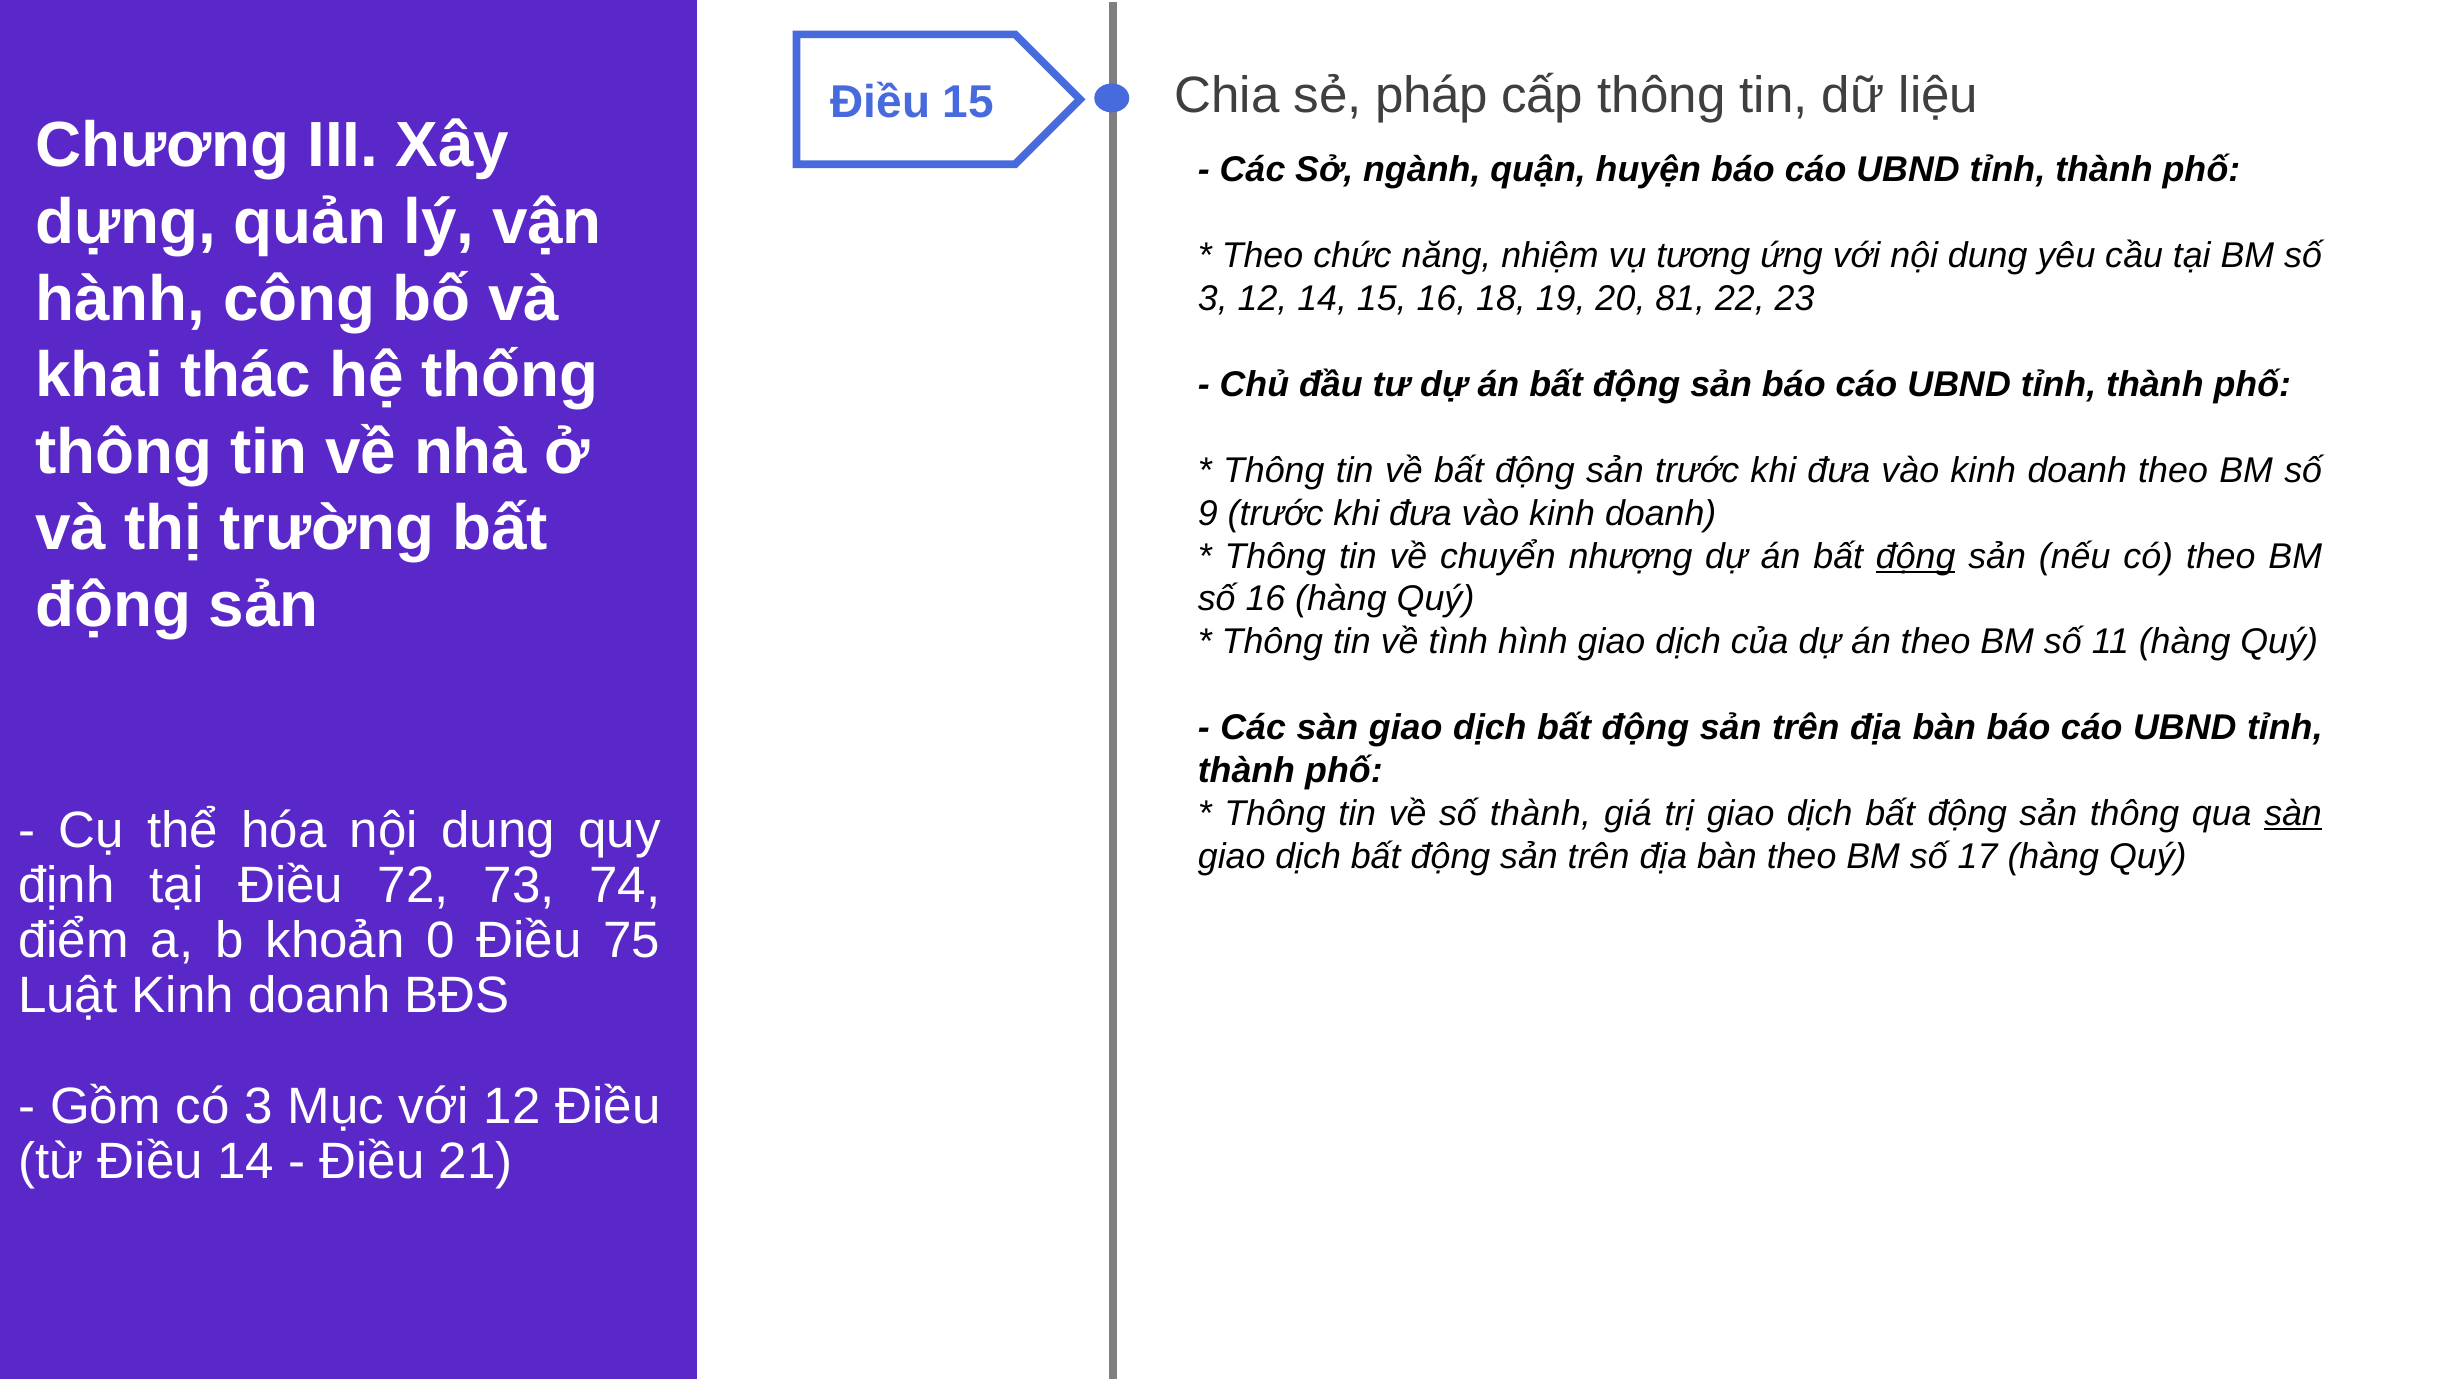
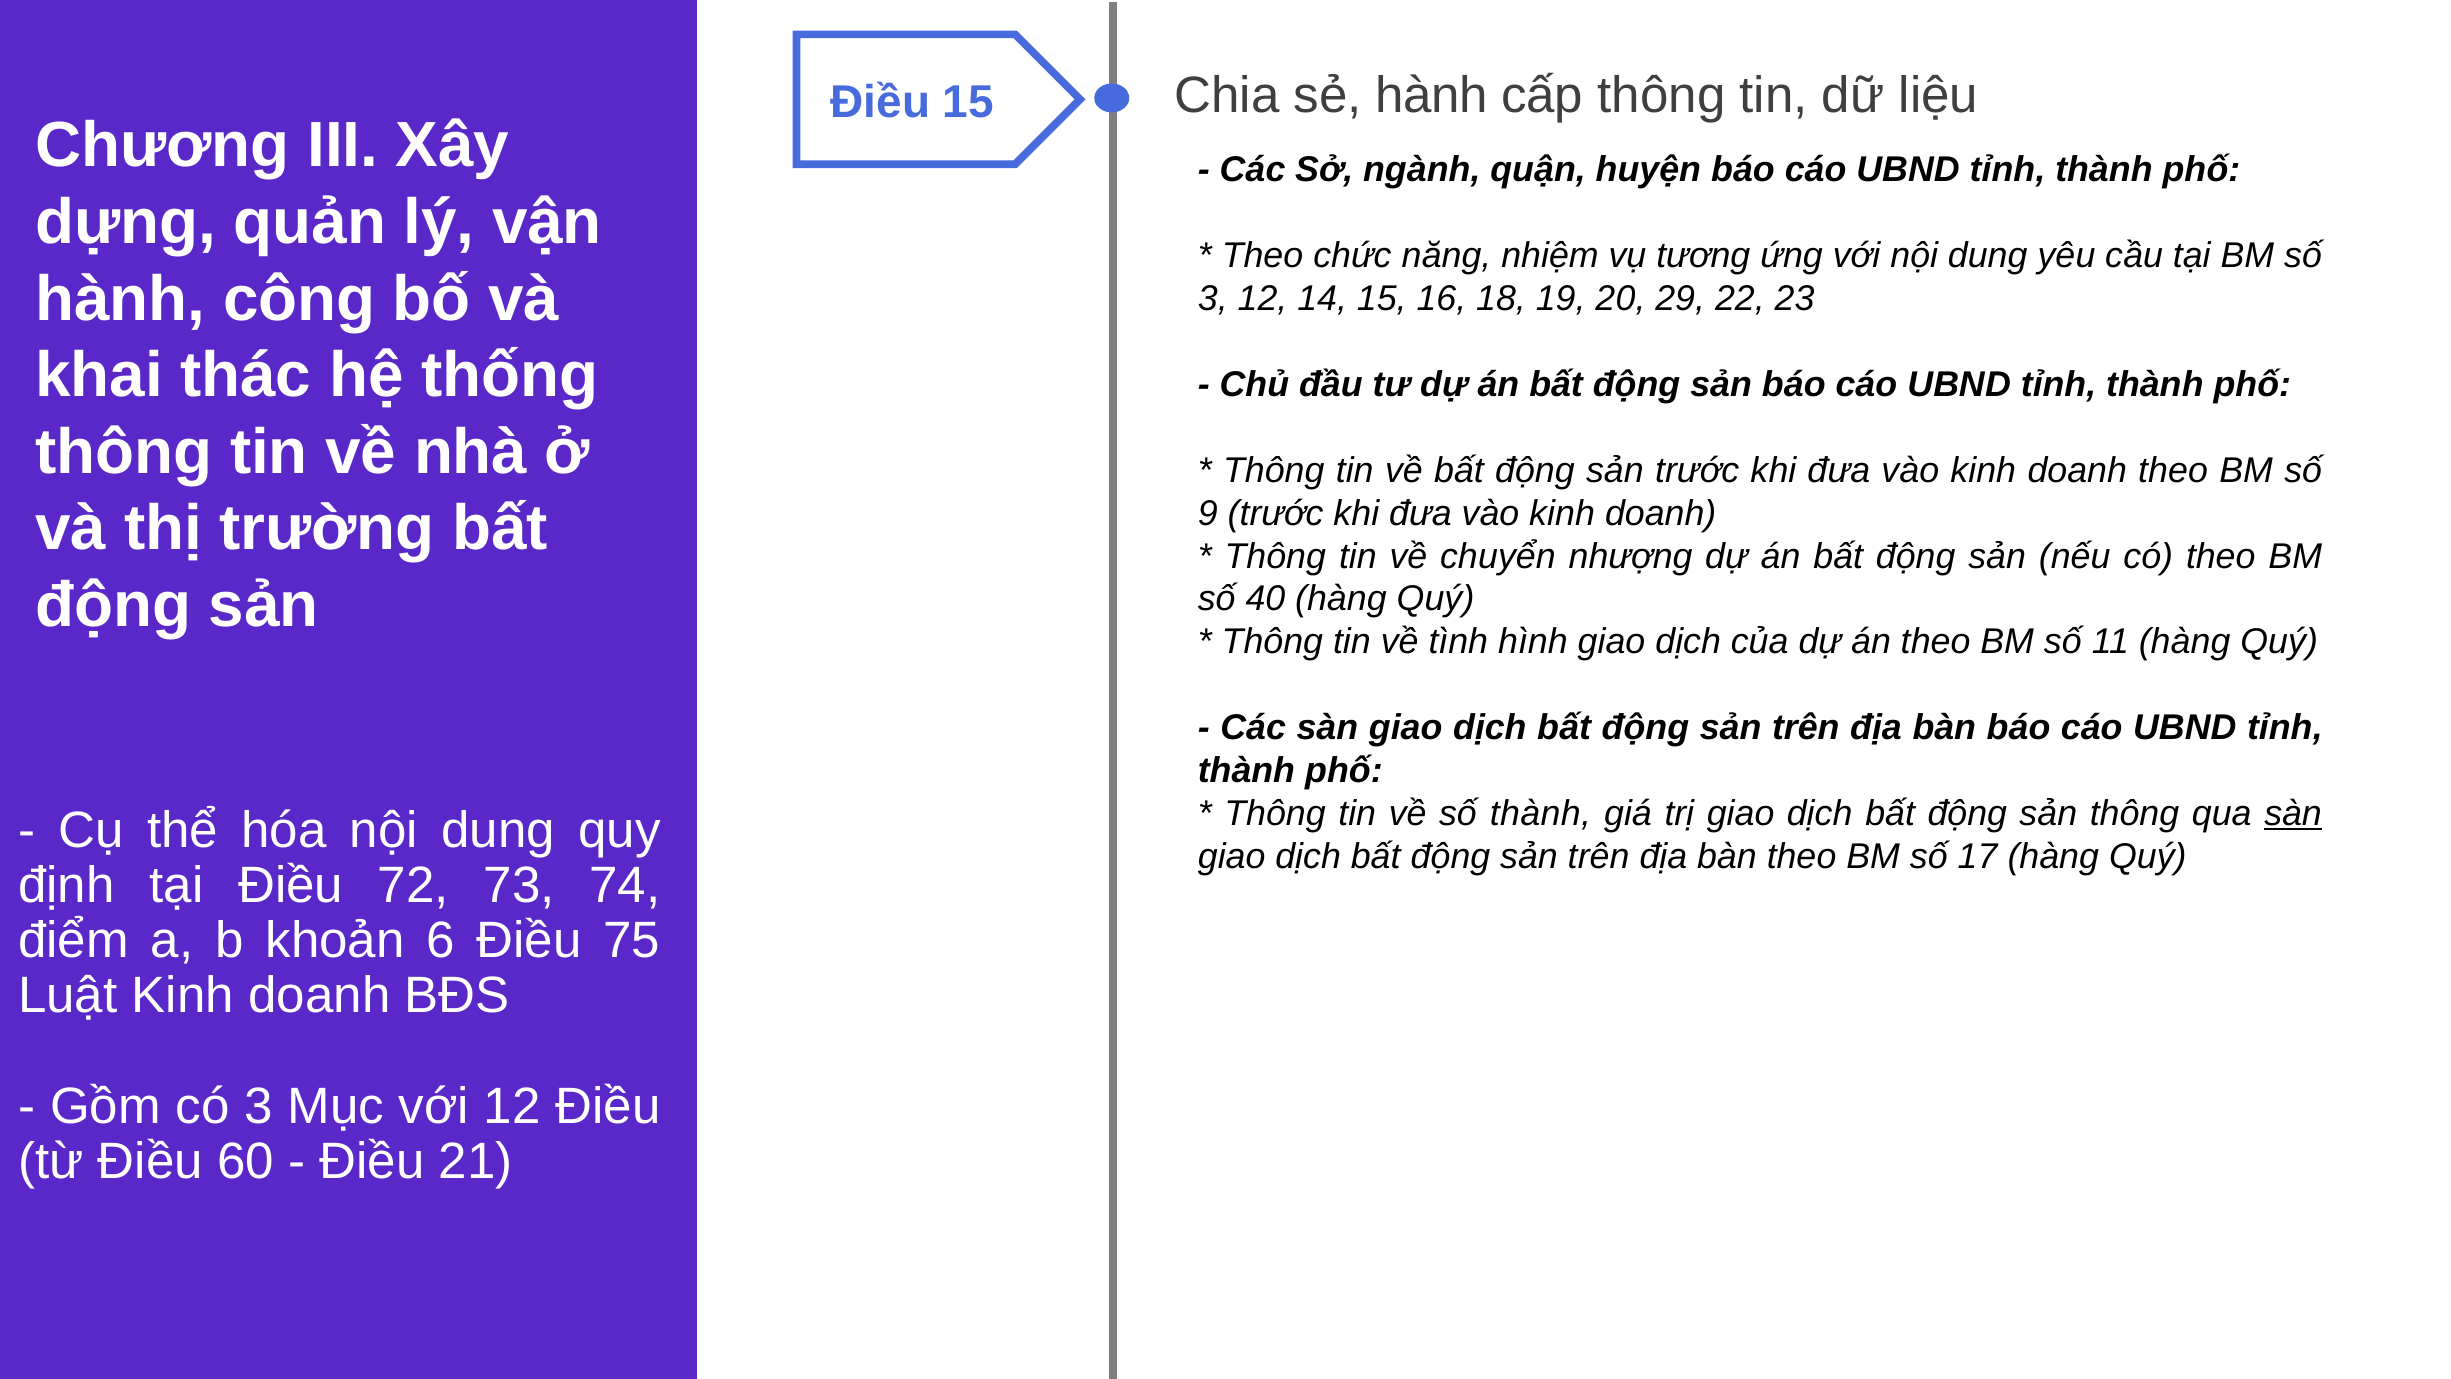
sẻ pháp: pháp -> hành
81: 81 -> 29
động at (1916, 556) underline: present -> none
số 16: 16 -> 40
0: 0 -> 6
Điều 14: 14 -> 60
